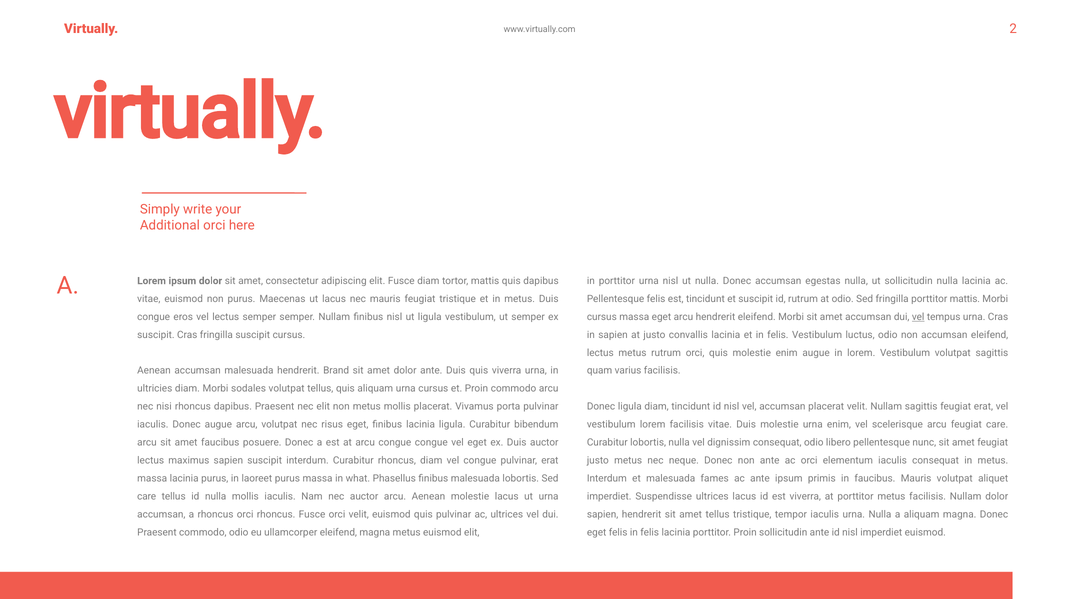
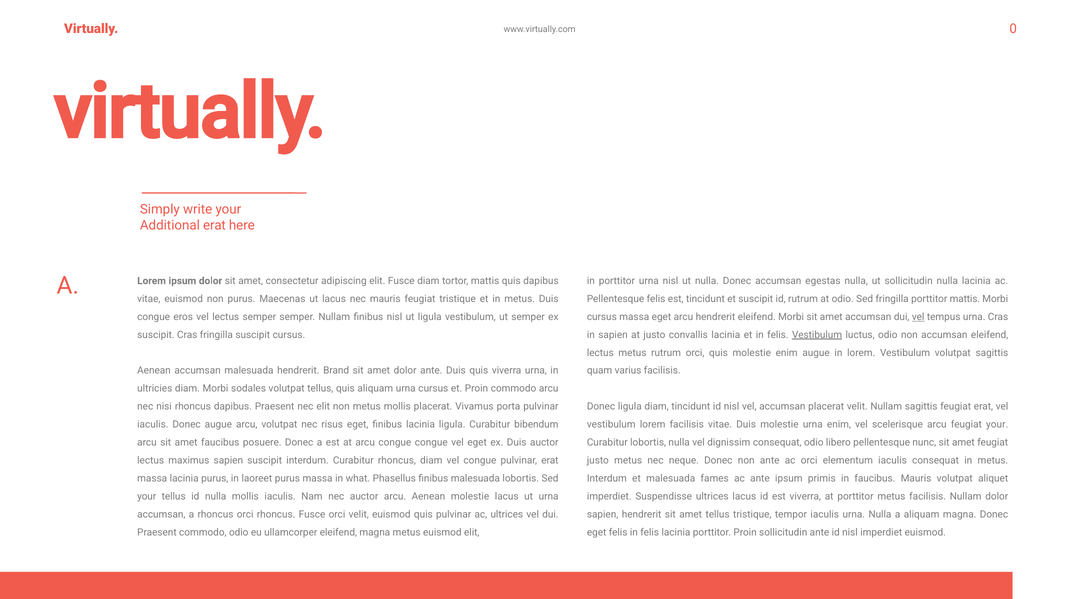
2: 2 -> 0
Additional orci: orci -> erat
Vestibulum at (817, 335) underline: none -> present
feugiat care: care -> your
care at (147, 497): care -> your
